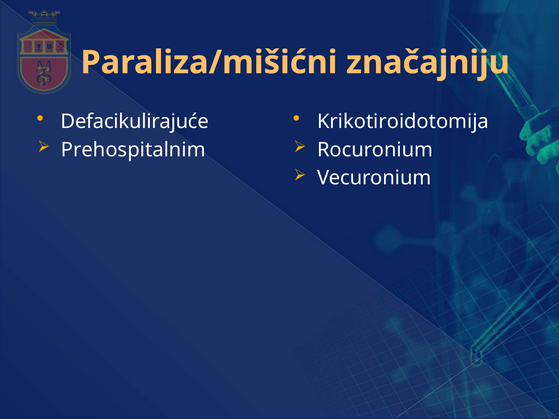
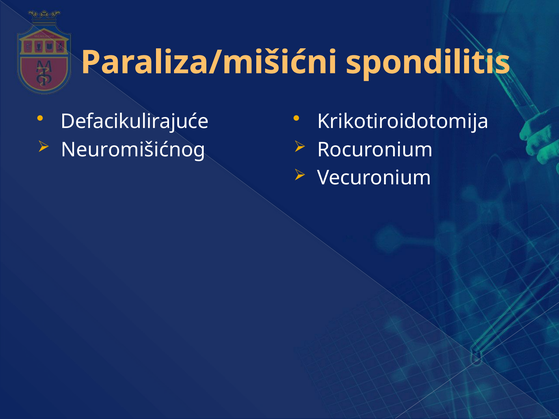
značajniju: značajniju -> spondilitis
Prehospitalnim: Prehospitalnim -> Neuromišićnog
